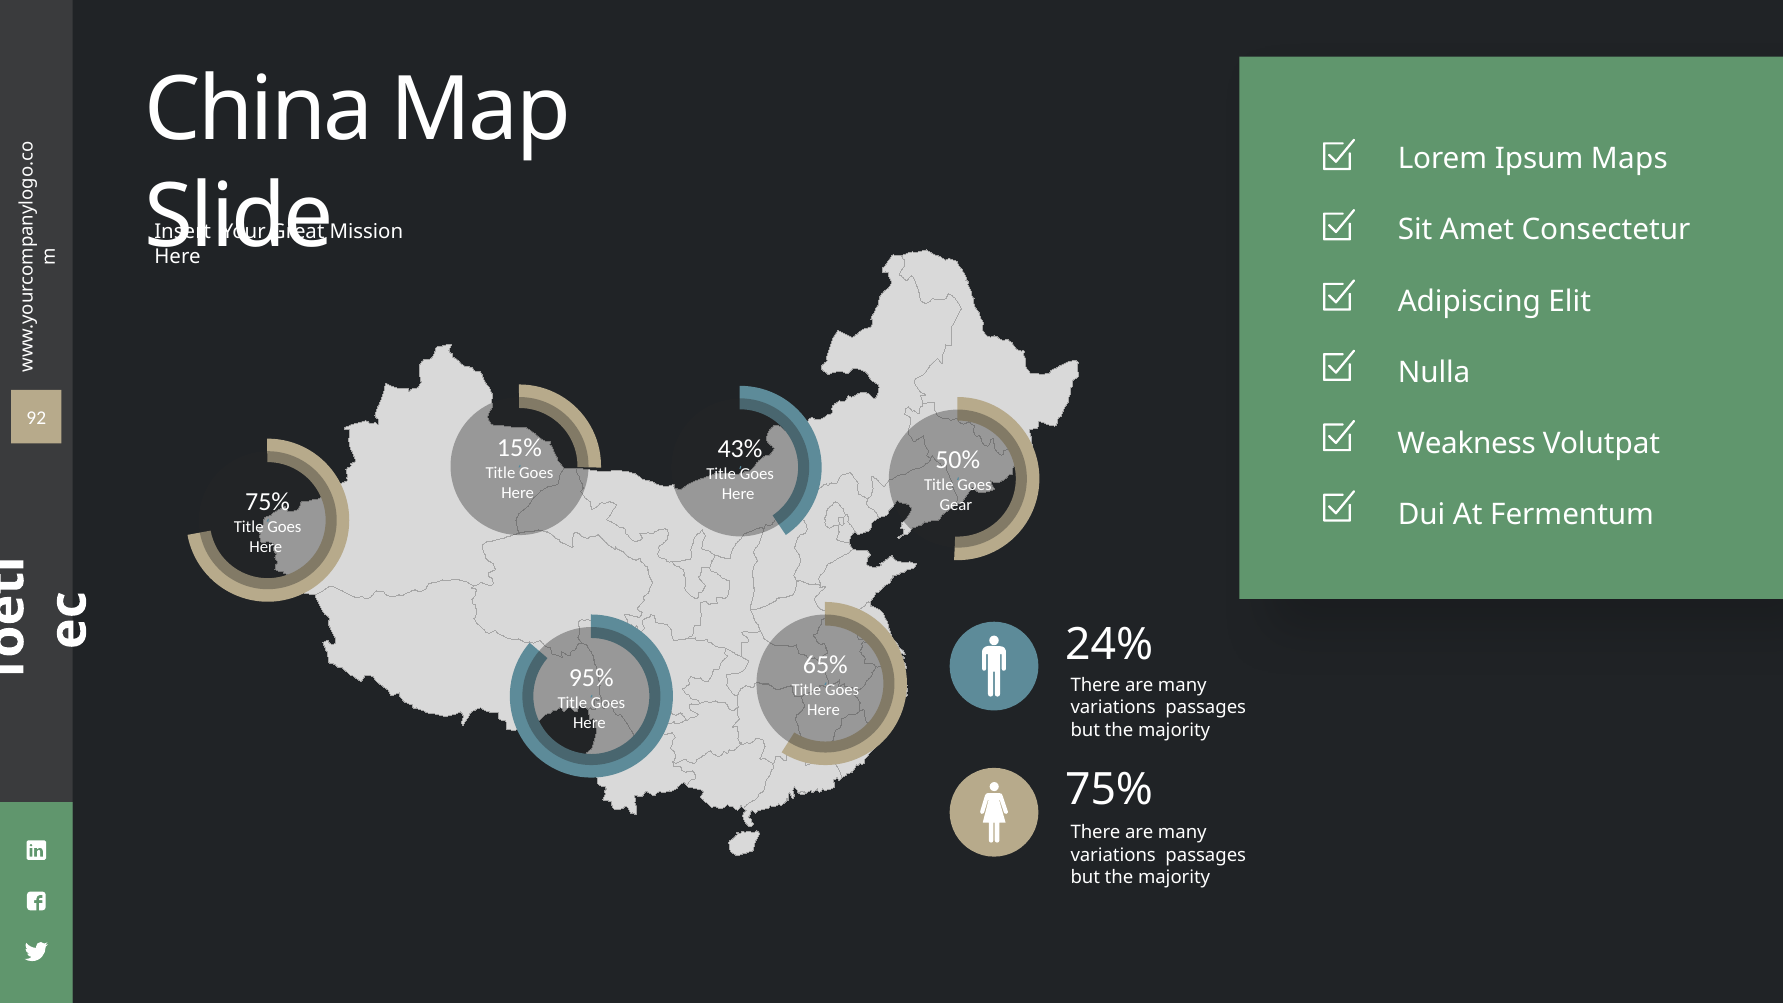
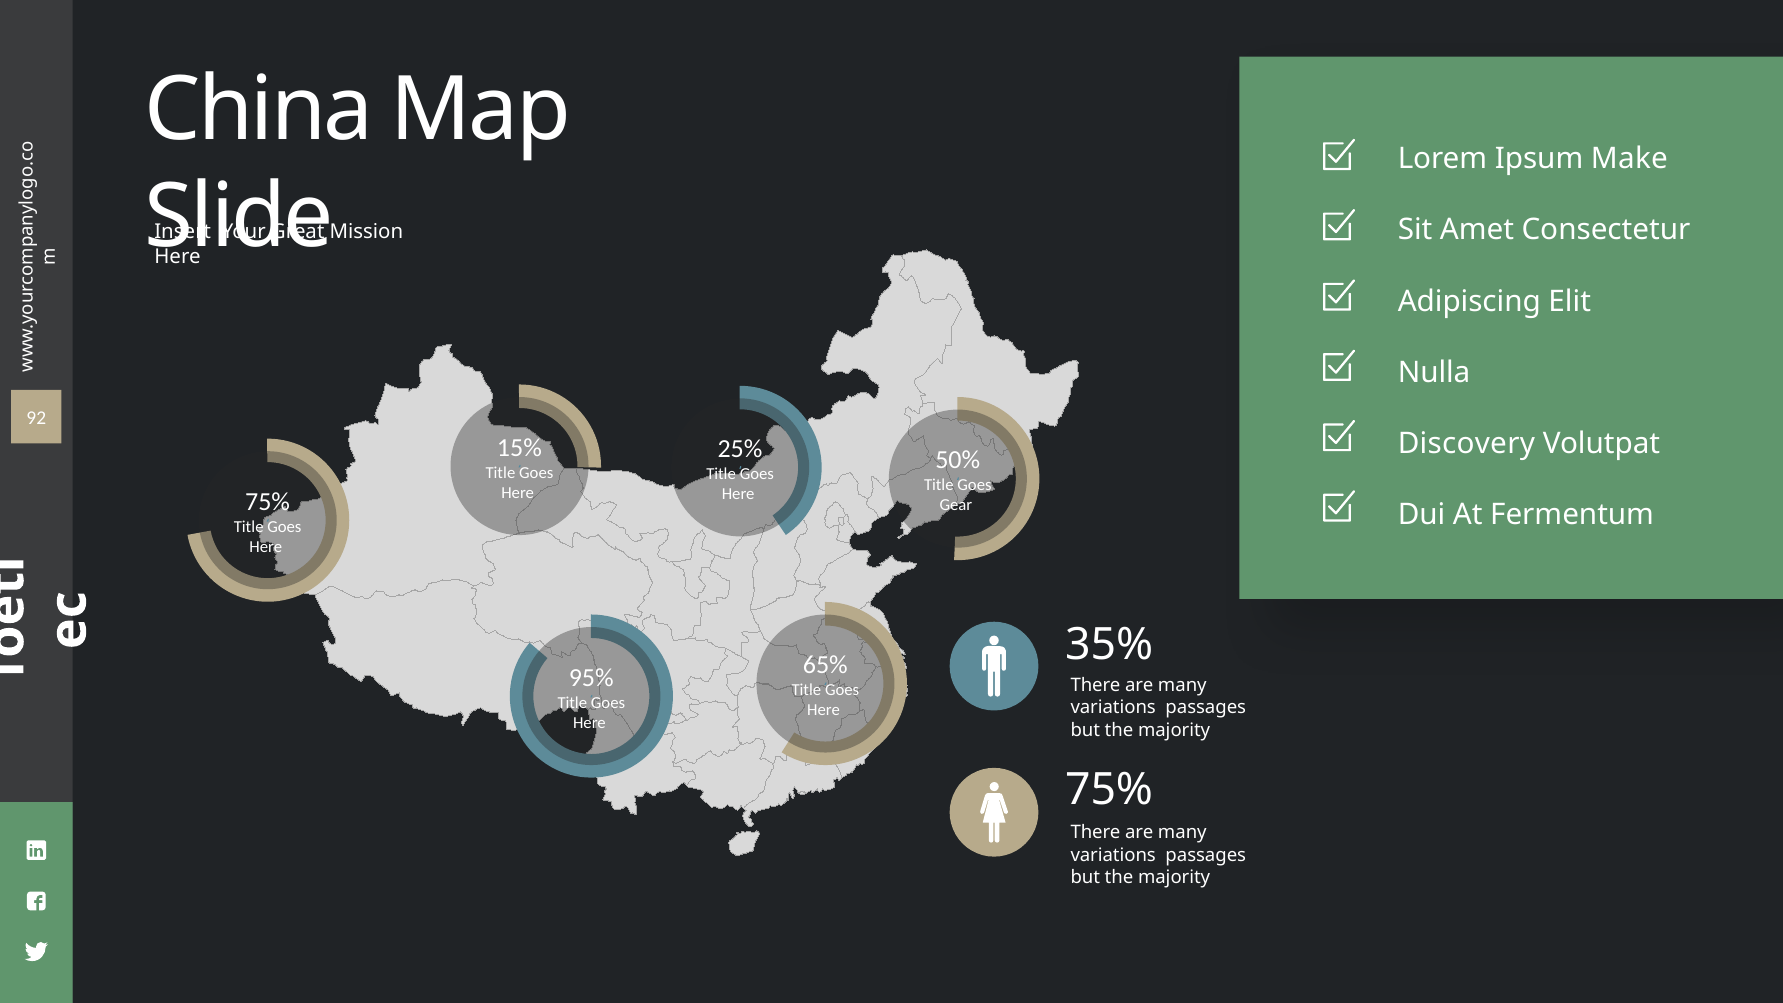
Maps: Maps -> Make
Weakness: Weakness -> Discovery
43%: 43% -> 25%
24%: 24% -> 35%
